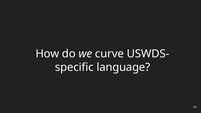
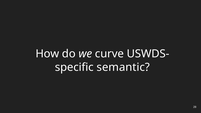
language: language -> semantic
